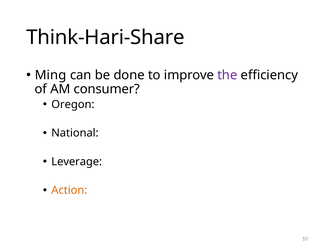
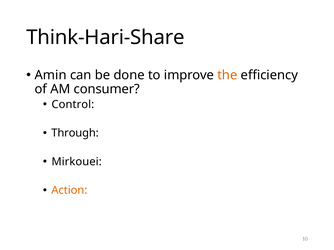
Ming: Ming -> Amin
the colour: purple -> orange
Oregon: Oregon -> Control
National: National -> Through
Leverage: Leverage -> Mirkouei
